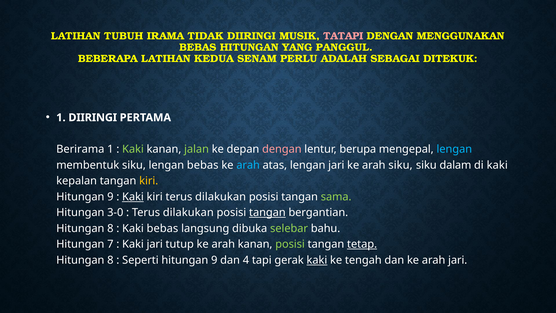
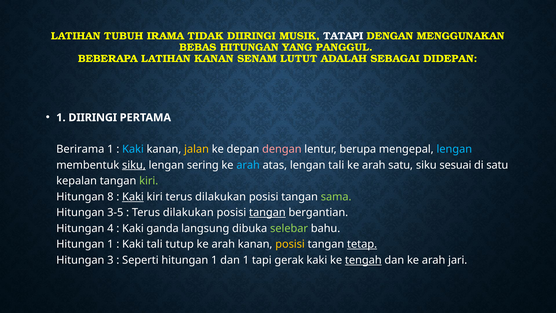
TATAPI colour: pink -> white
LATIHAN KEDUA: KEDUA -> KANAN
PERLU: PERLU -> LUTUT
DITEKUK: DITEKUK -> DIDEPAN
Kaki at (133, 149) colour: light green -> light blue
jalan colour: light green -> yellow
siku at (134, 165) underline: none -> present
lengan bebas: bebas -> sering
lengan jari: jari -> tali
arah siku: siku -> satu
dalam: dalam -> sesuai
di kaki: kaki -> satu
kiri at (149, 181) colour: yellow -> light green
9 at (110, 197): 9 -> 8
3-0: 3-0 -> 3-5
8 at (110, 228): 8 -> 4
Kaki bebas: bebas -> ganda
7 at (110, 244): 7 -> 1
Kaki jari: jari -> tali
posisi at (290, 244) colour: light green -> yellow
8 at (110, 260): 8 -> 3
Seperti hitungan 9: 9 -> 1
dan 4: 4 -> 1
kaki at (317, 260) underline: present -> none
tengah underline: none -> present
